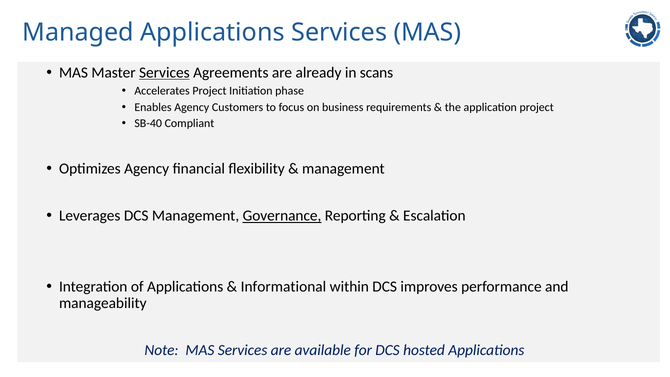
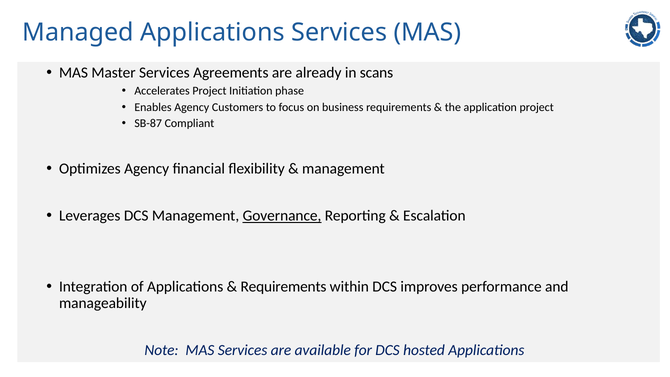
Services at (164, 73) underline: present -> none
SB-40: SB-40 -> SB-87
Informational at (283, 286): Informational -> Requirements
